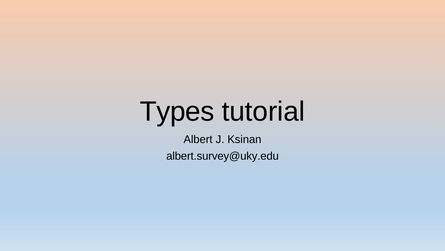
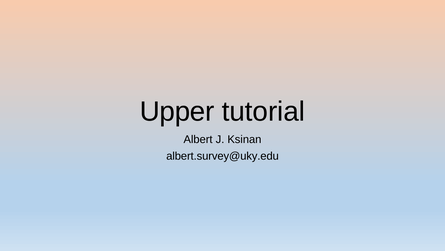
Types: Types -> Upper
